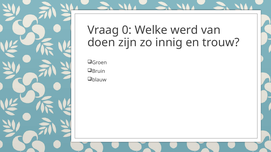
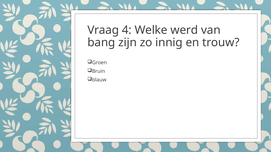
0: 0 -> 4
doen: doen -> bang
